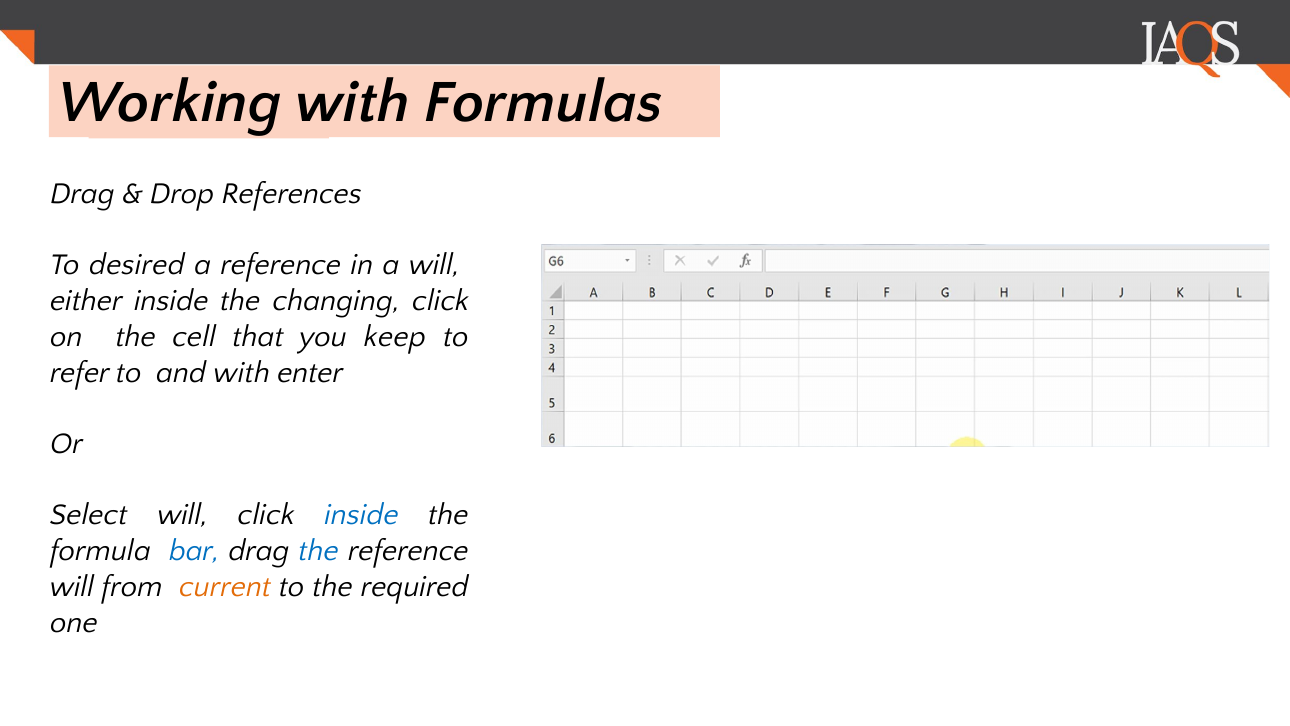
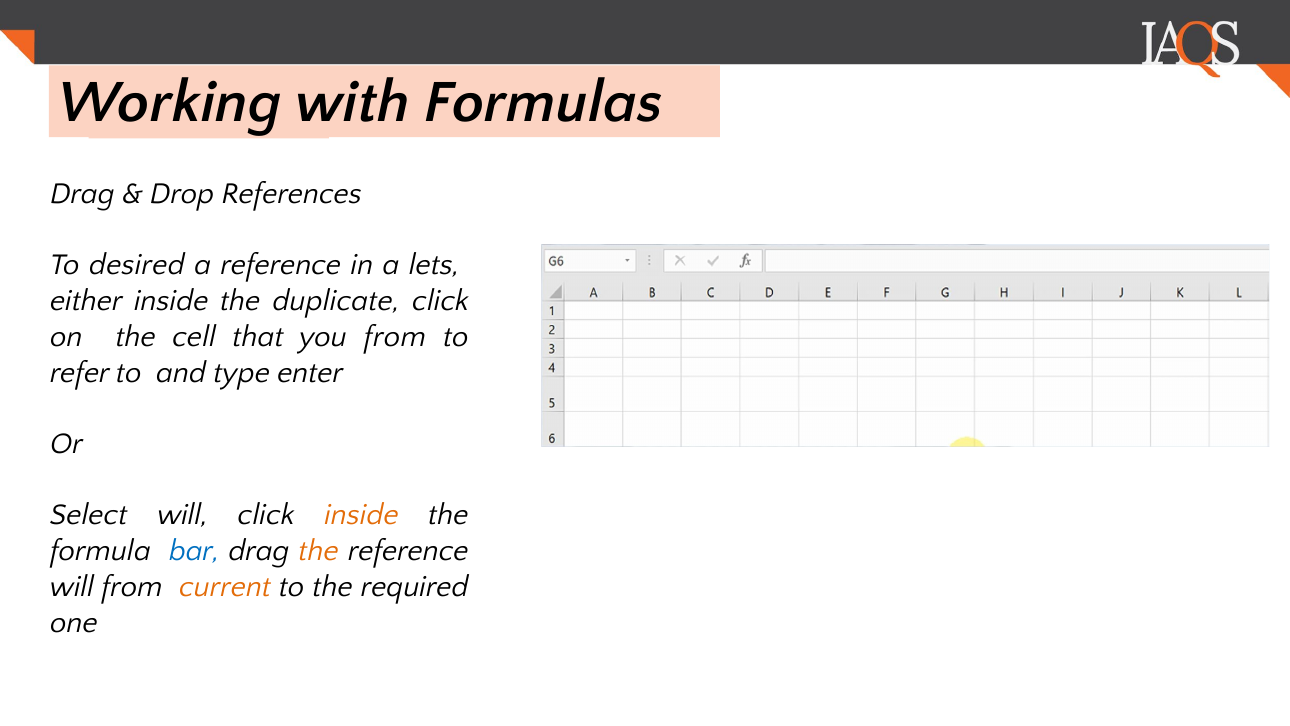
a will: will -> lets
changing: changing -> duplicate
you keep: keep -> from
and with: with -> type
inside at (362, 515) colour: blue -> orange
the at (319, 551) colour: blue -> orange
